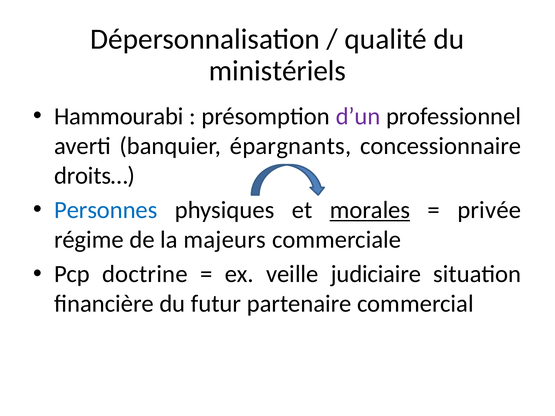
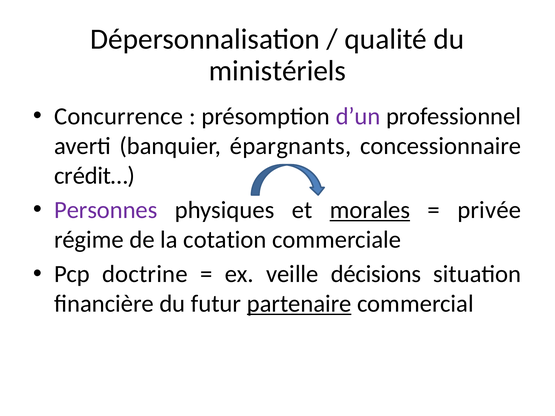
Hammourabi: Hammourabi -> Concurrence
droits…: droits… -> crédit…
Personnes colour: blue -> purple
majeurs: majeurs -> cotation
judiciaire: judiciaire -> décisions
partenaire underline: none -> present
